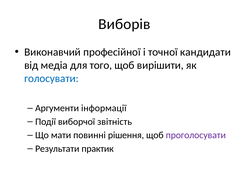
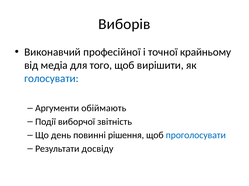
кандидати: кандидати -> крайньому
інформації: інформації -> обіймають
мати: мати -> день
проголосувати colour: purple -> blue
практик: практик -> досвіду
